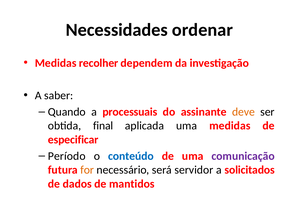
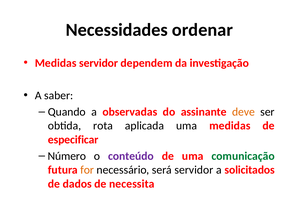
Medidas recolher: recolher -> servidor
processuais: processuais -> observadas
final: final -> rota
Período: Período -> Número
conteúdo colour: blue -> purple
comunicação colour: purple -> green
mantidos: mantidos -> necessita
